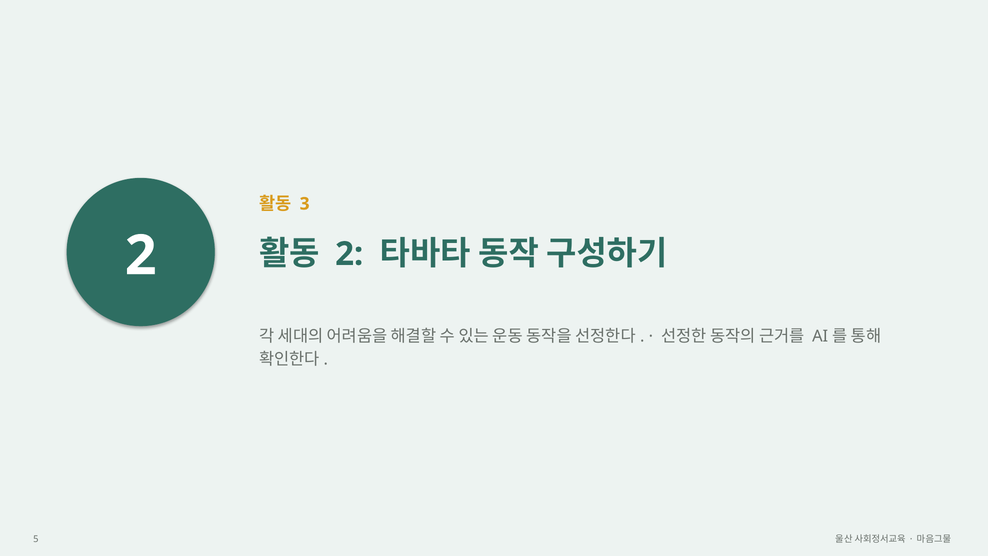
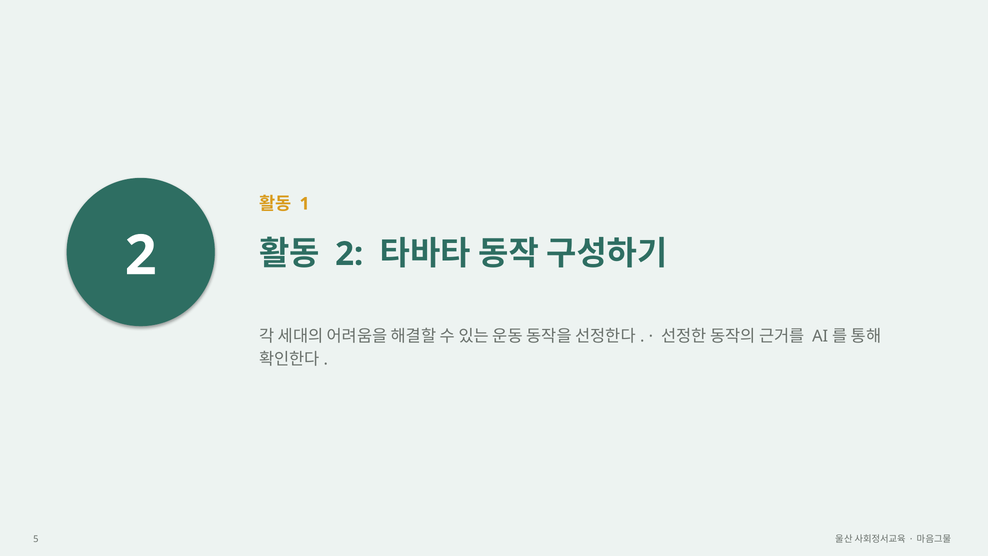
3: 3 -> 1
